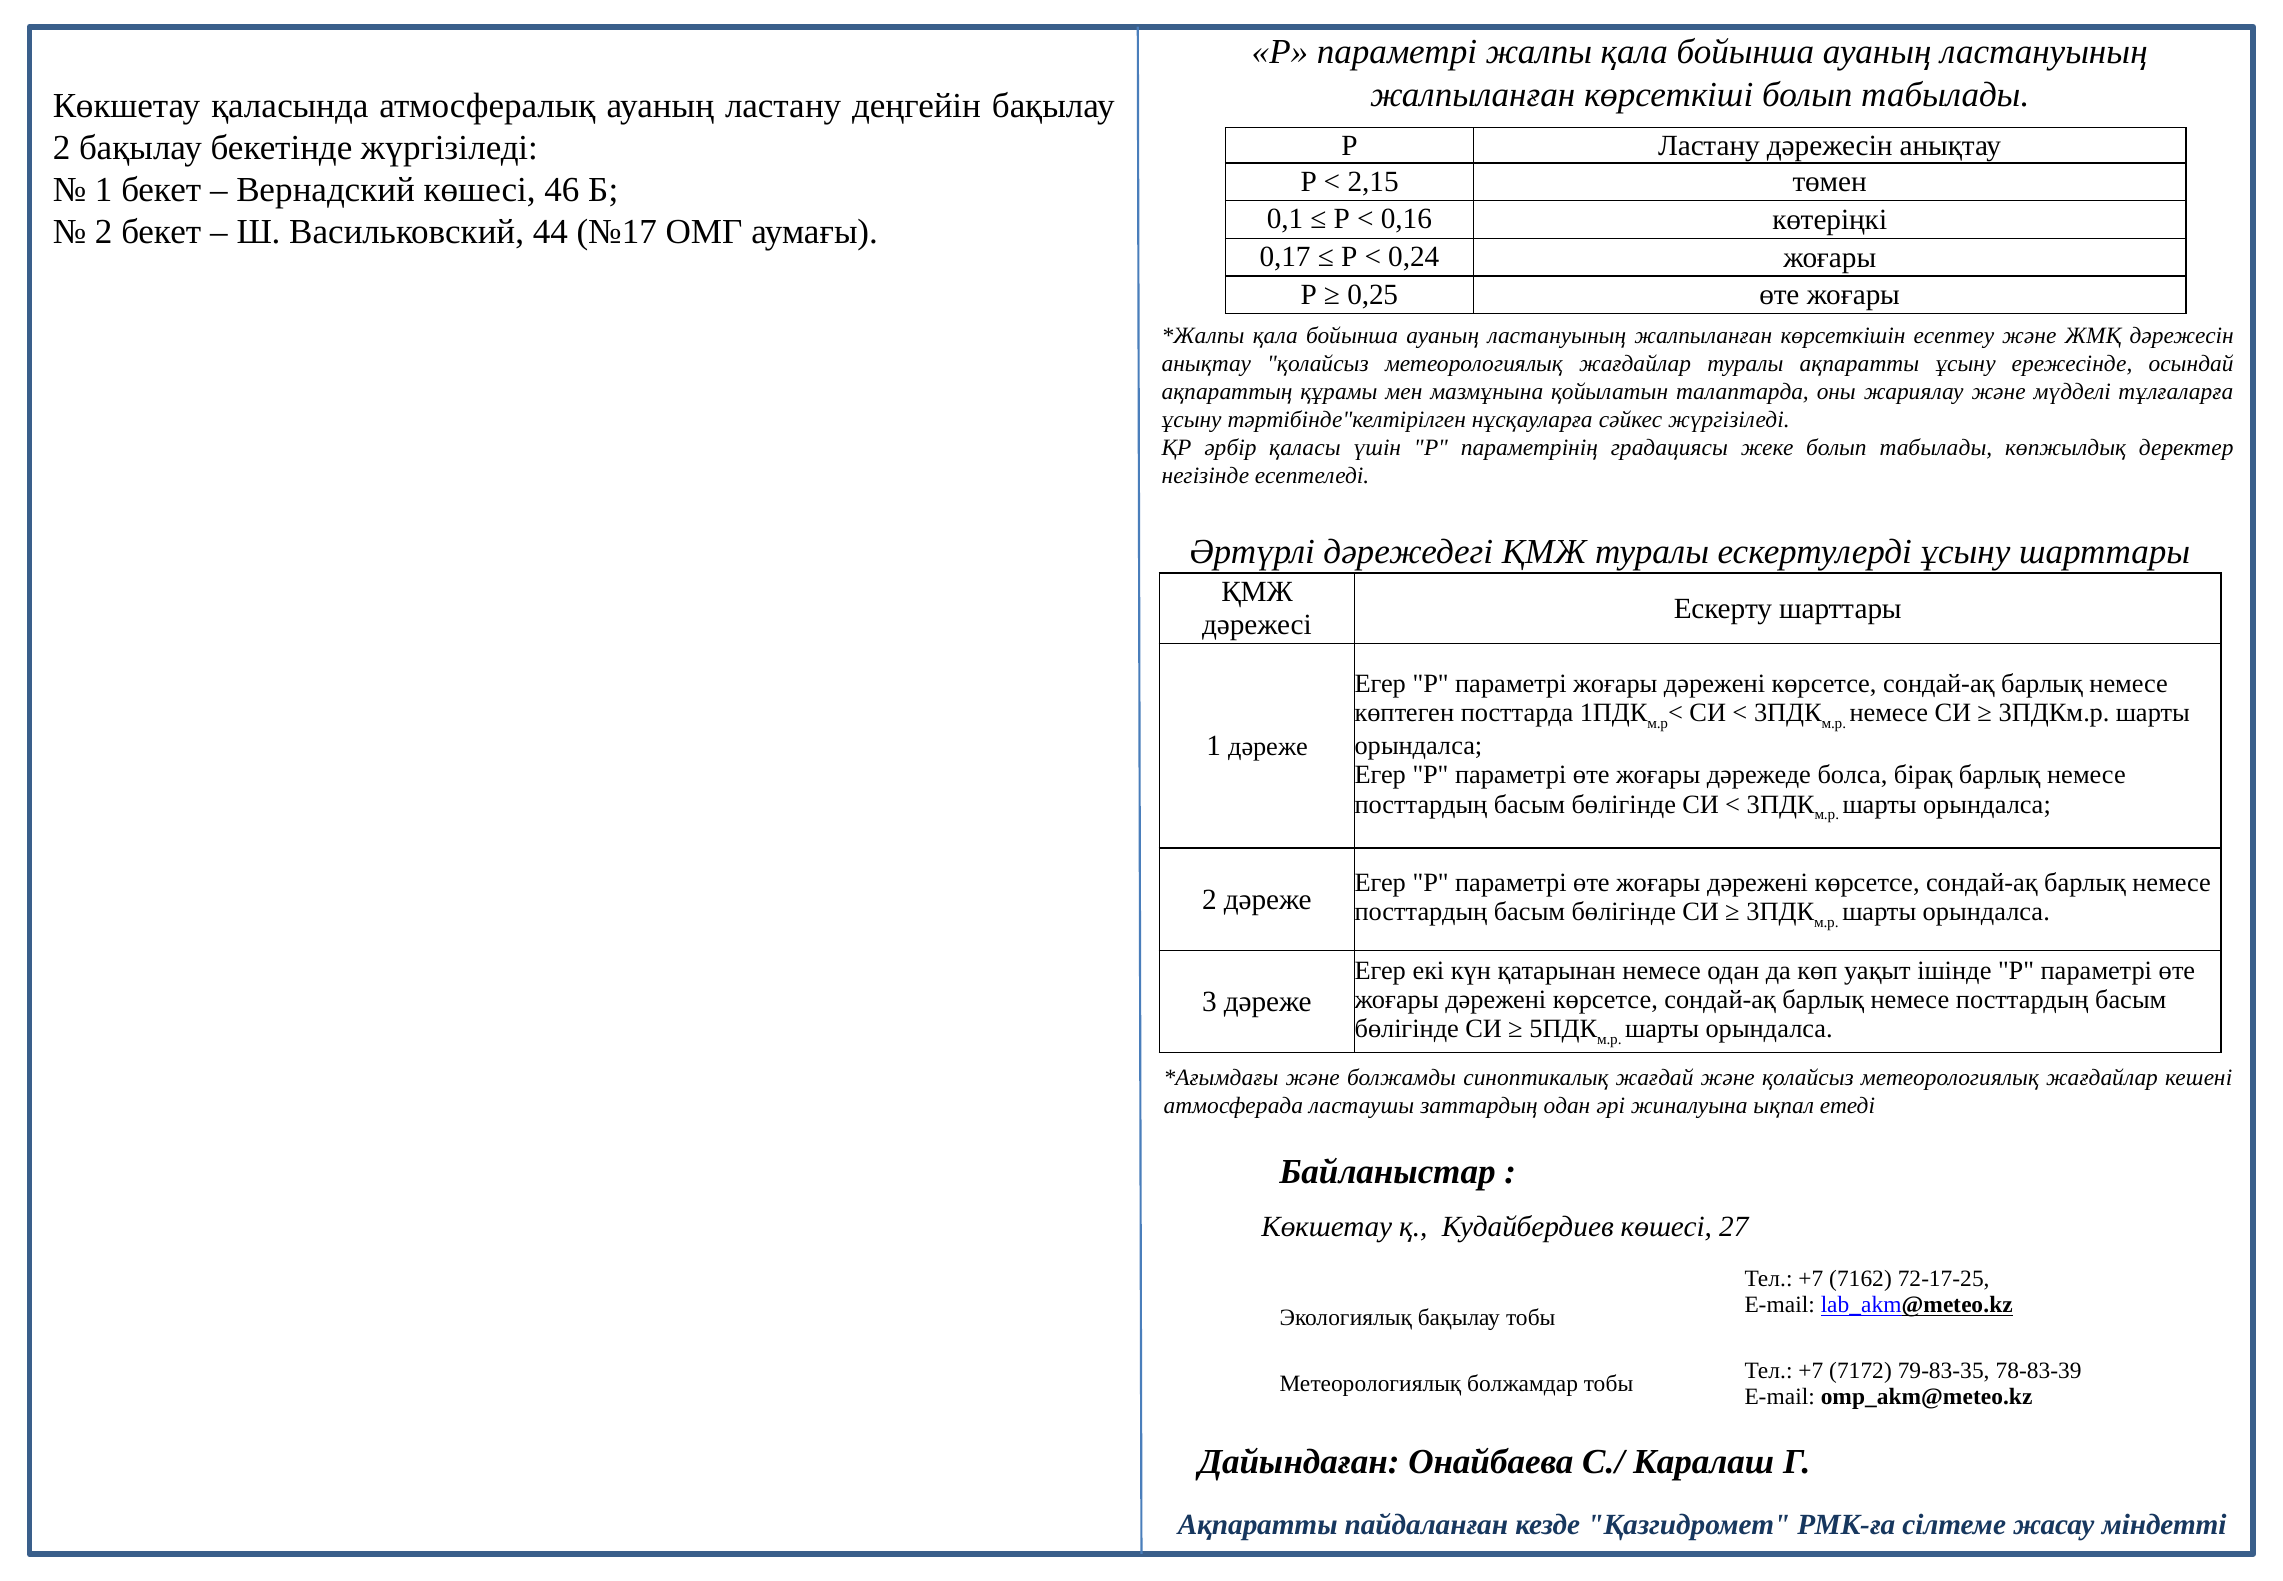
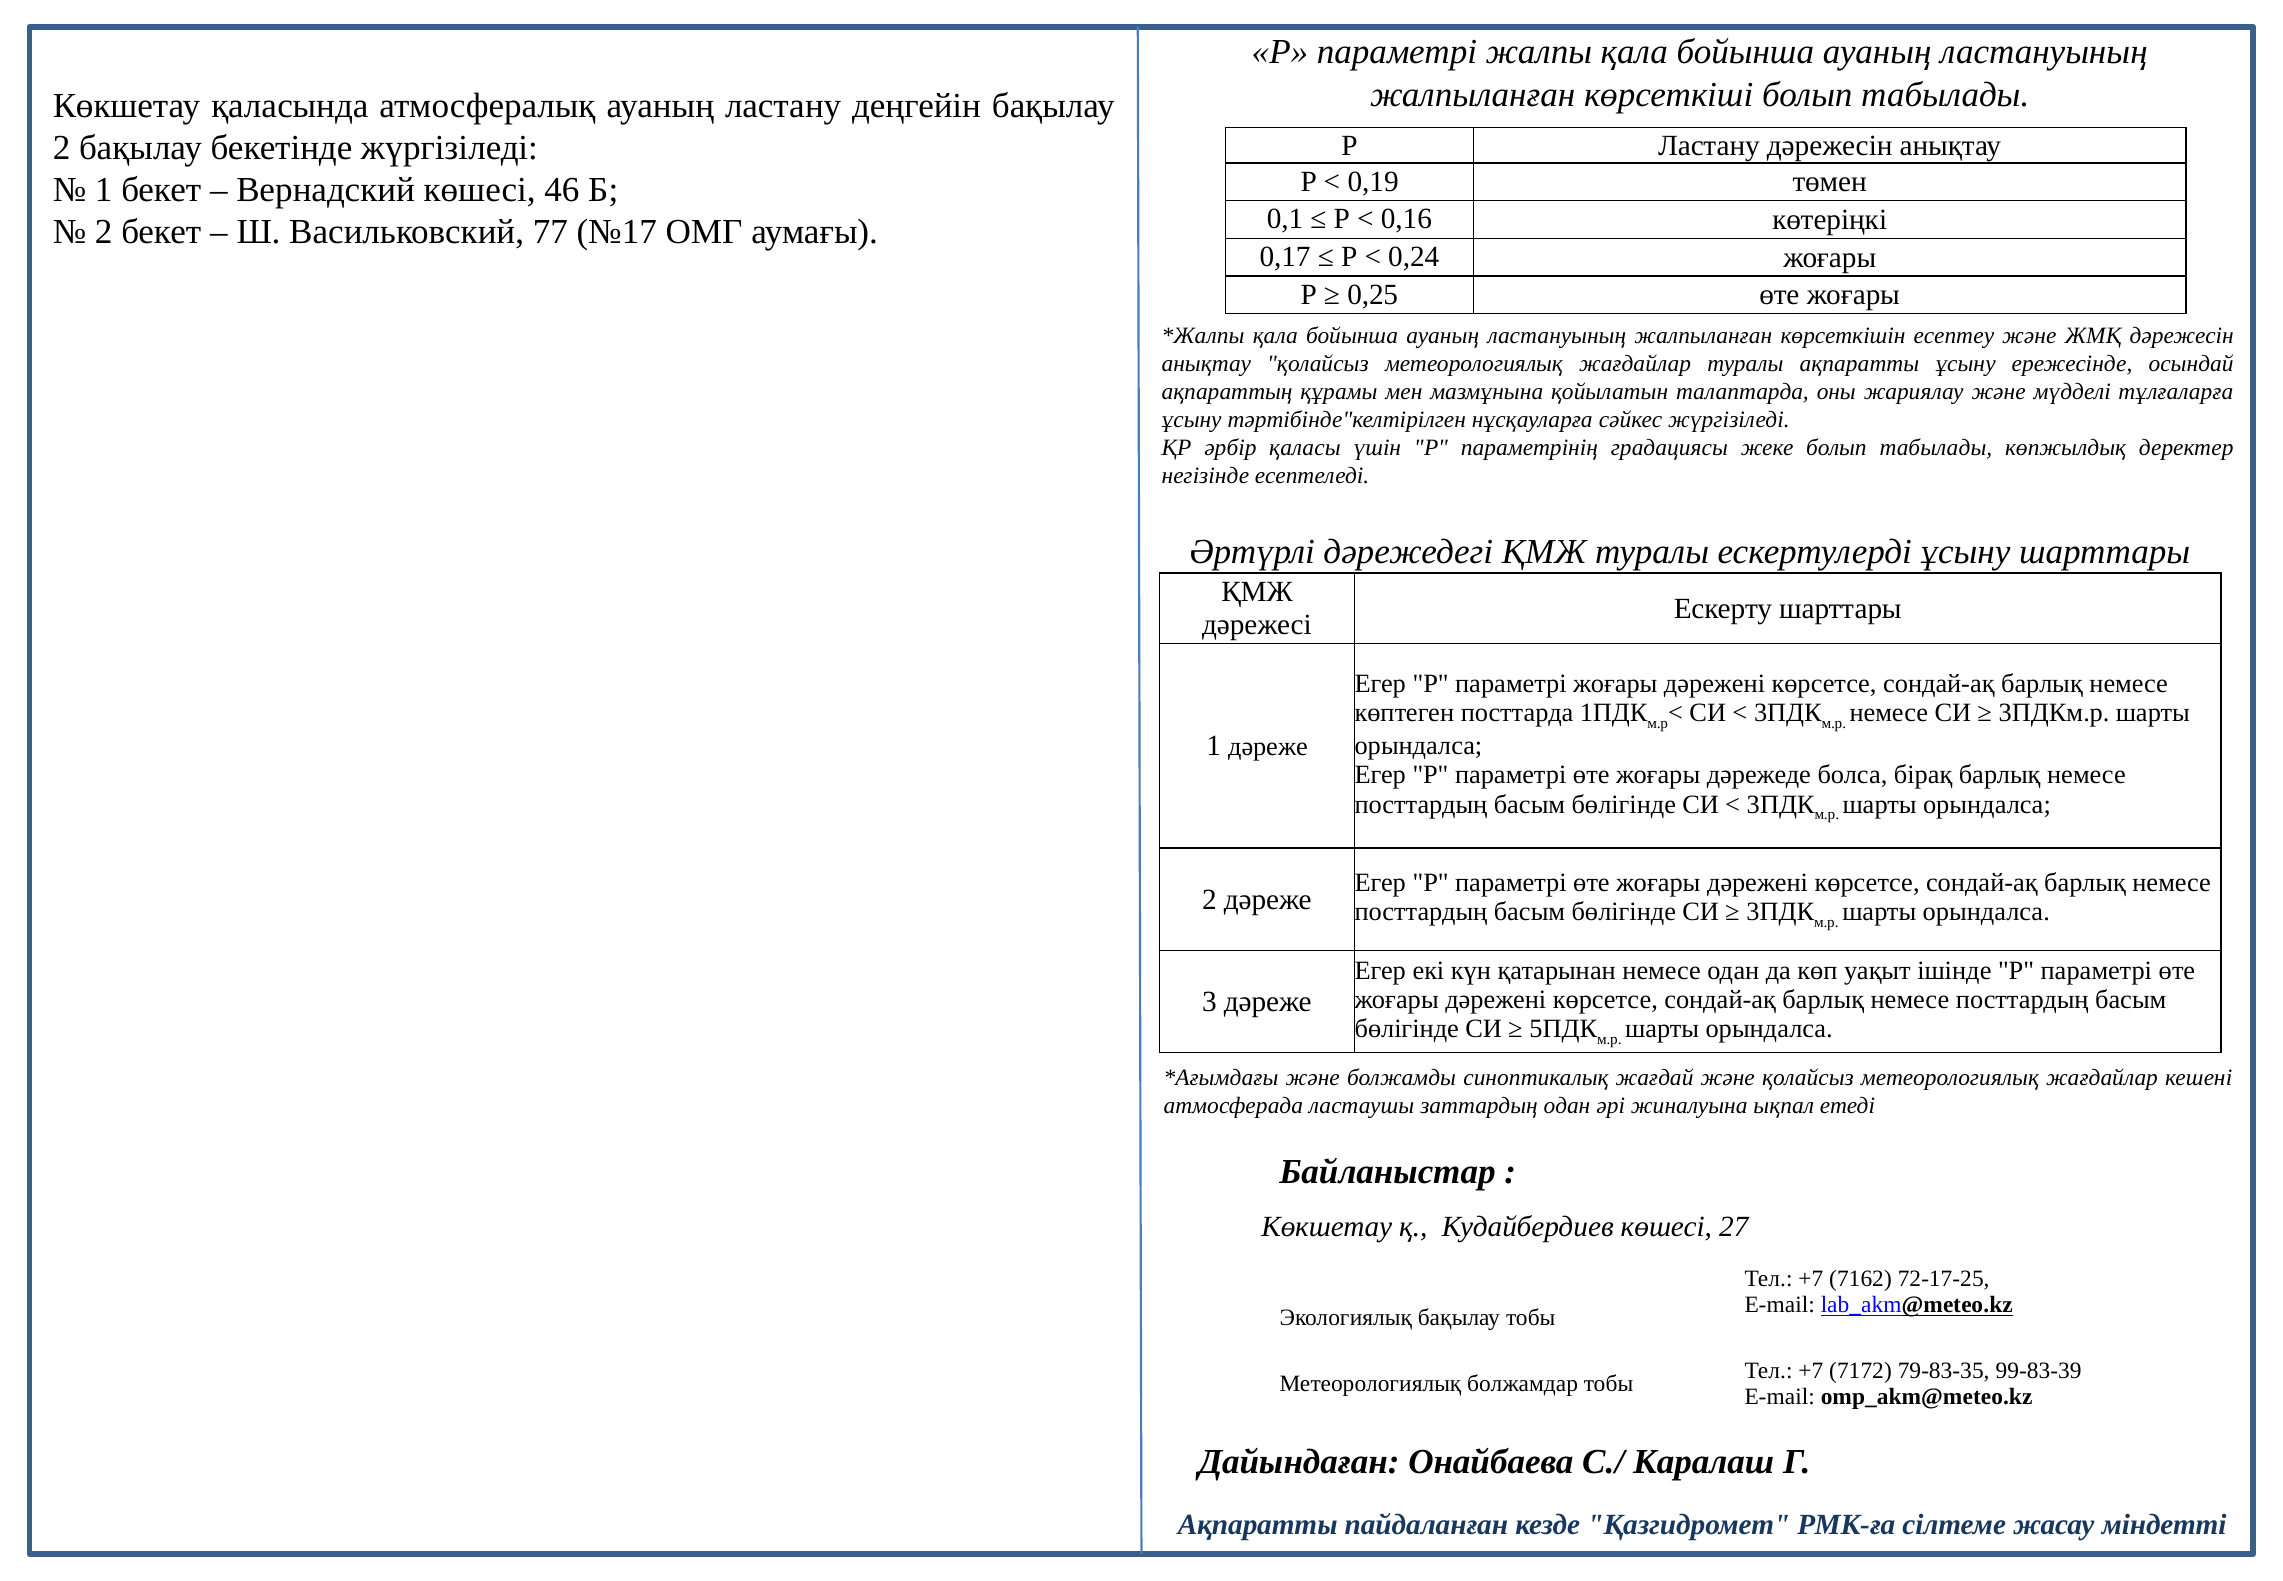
2,15: 2,15 -> 0,19
44: 44 -> 77
78-83-39: 78-83-39 -> 99-83-39
